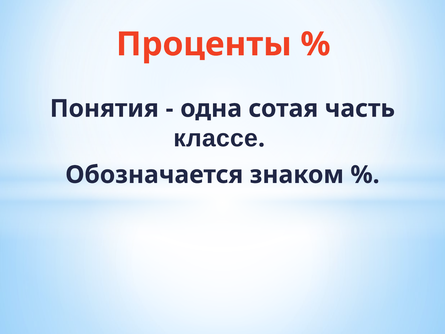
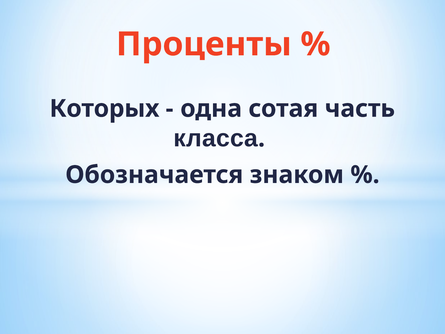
Понятия: Понятия -> Которых
классе: классе -> класса
